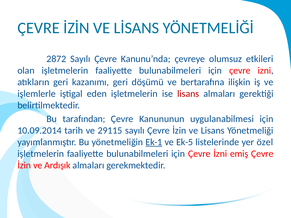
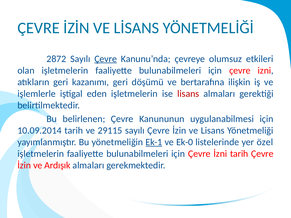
Çevre at (106, 59) underline: none -> present
tarafından: tarafından -> belirlenen
Ek-5: Ek-5 -> Ek-0
İzni emiş: emiş -> tarih
